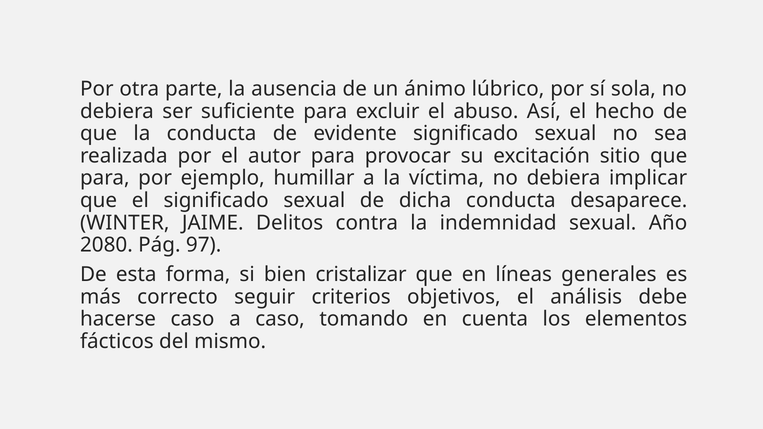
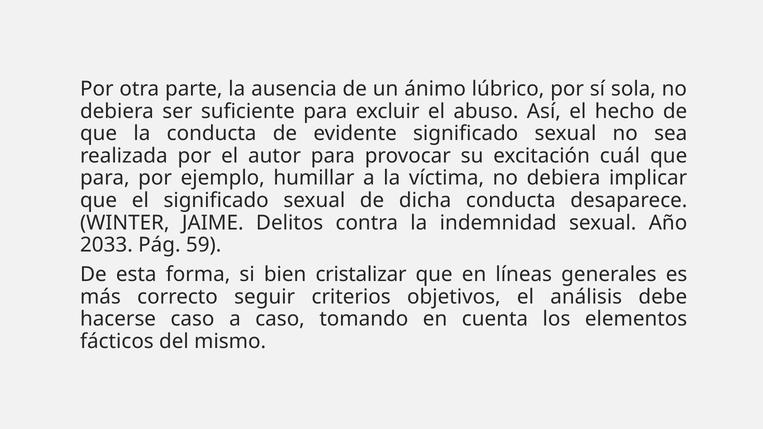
sitio: sitio -> cuál
2080: 2080 -> 2033
97: 97 -> 59
